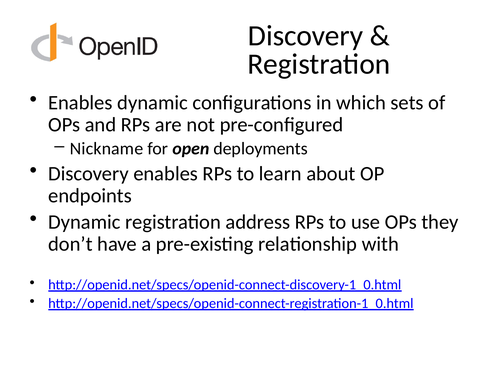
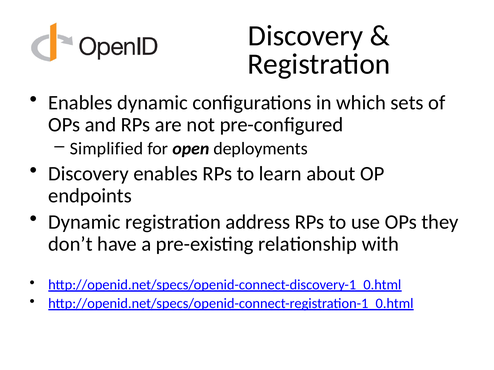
Nickname: Nickname -> Simplified
